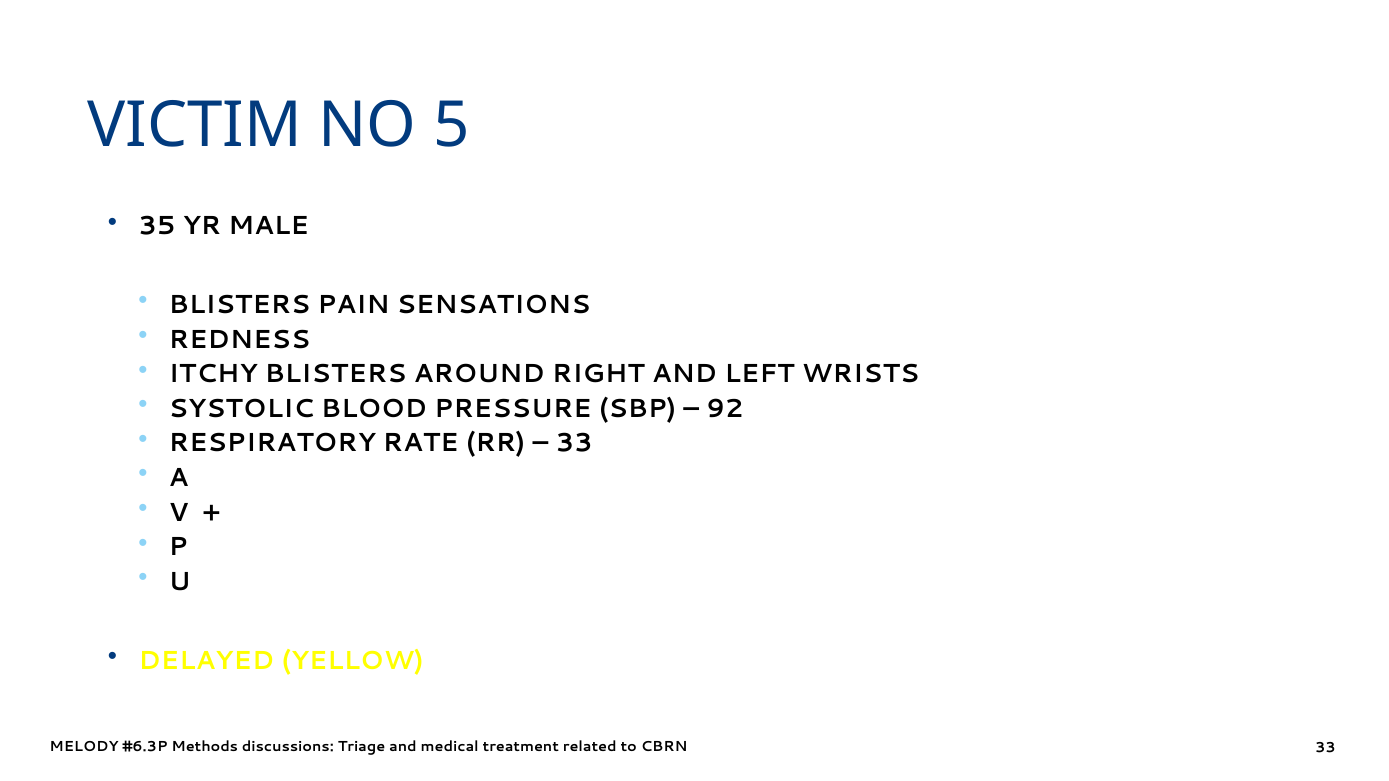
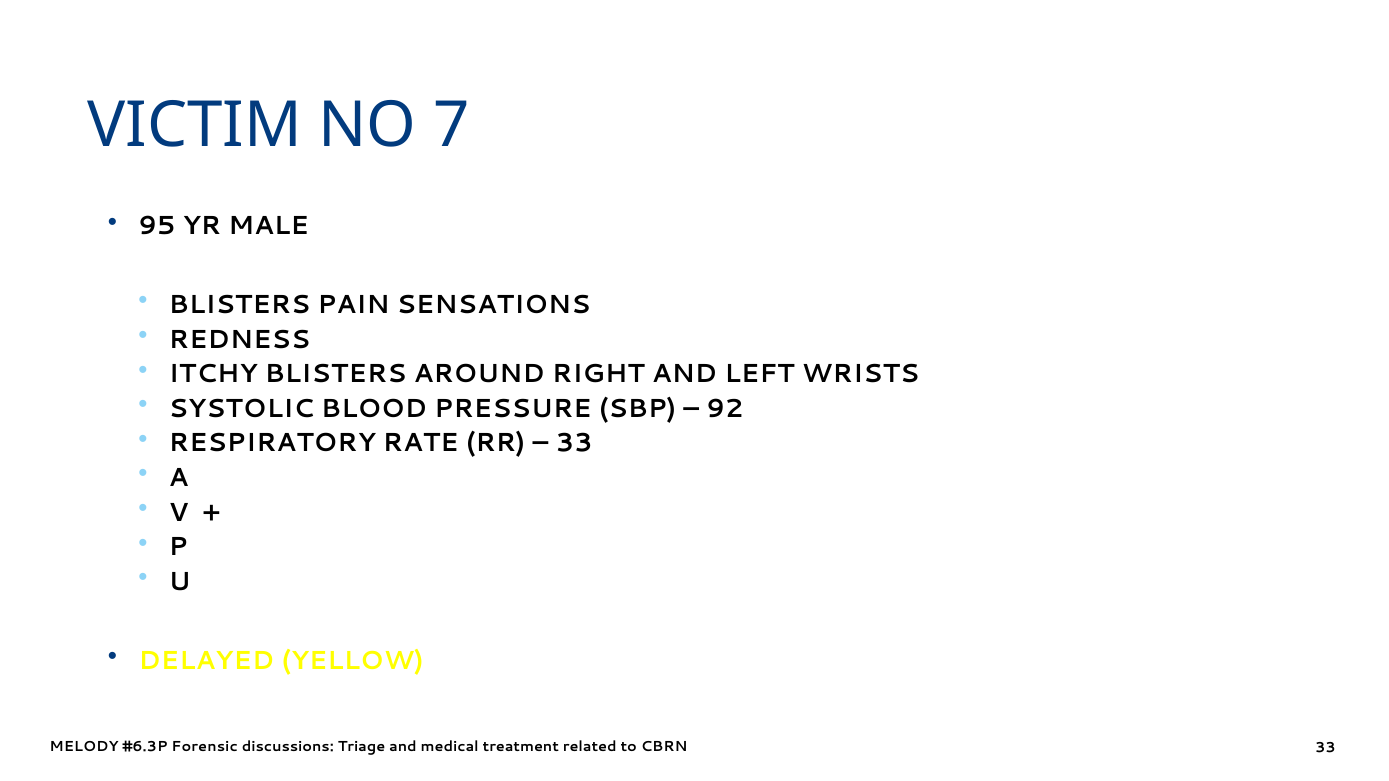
5: 5 -> 7
35: 35 -> 95
Methods: Methods -> Forensic
